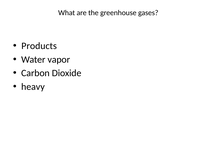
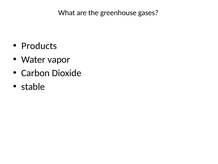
heavy: heavy -> stable
